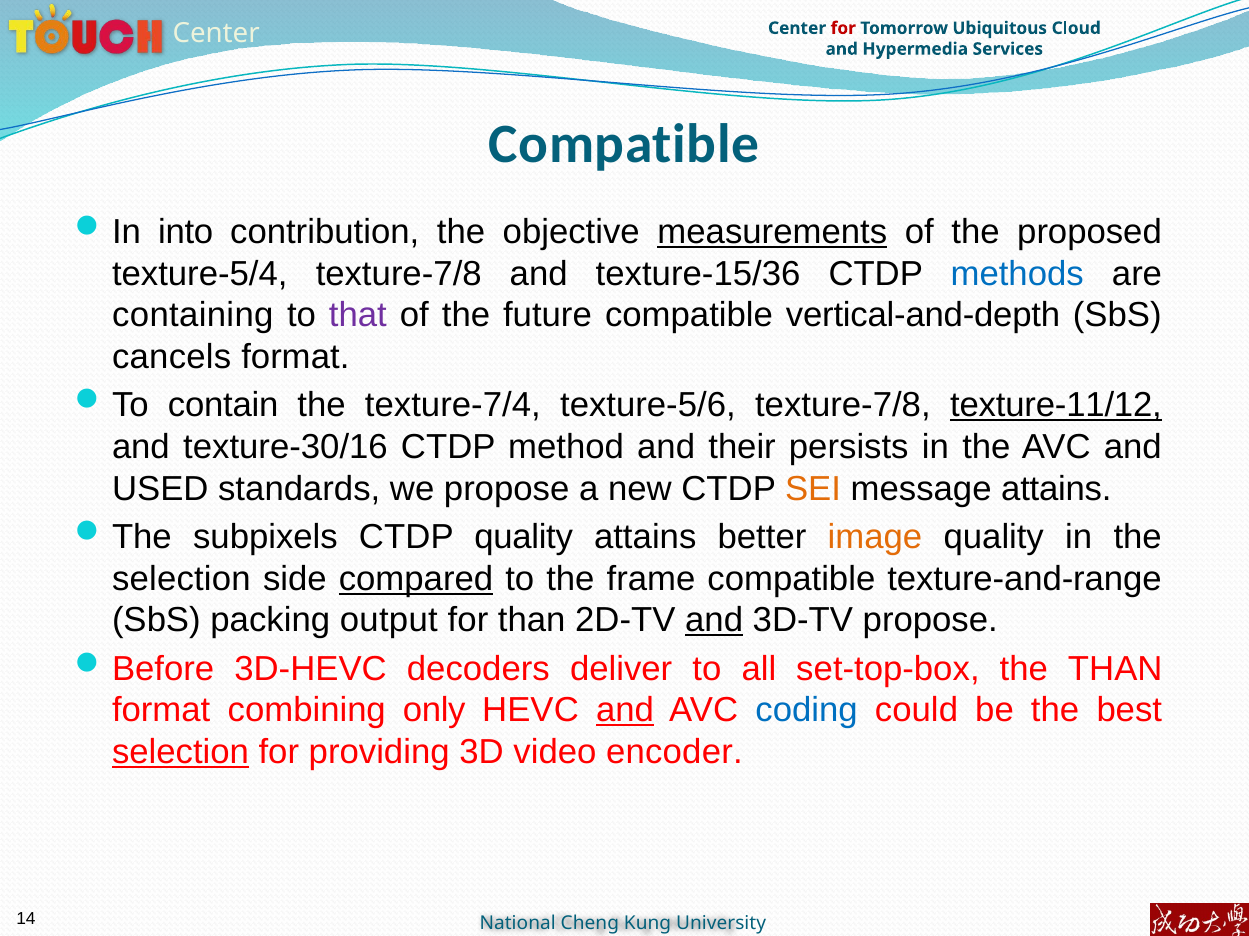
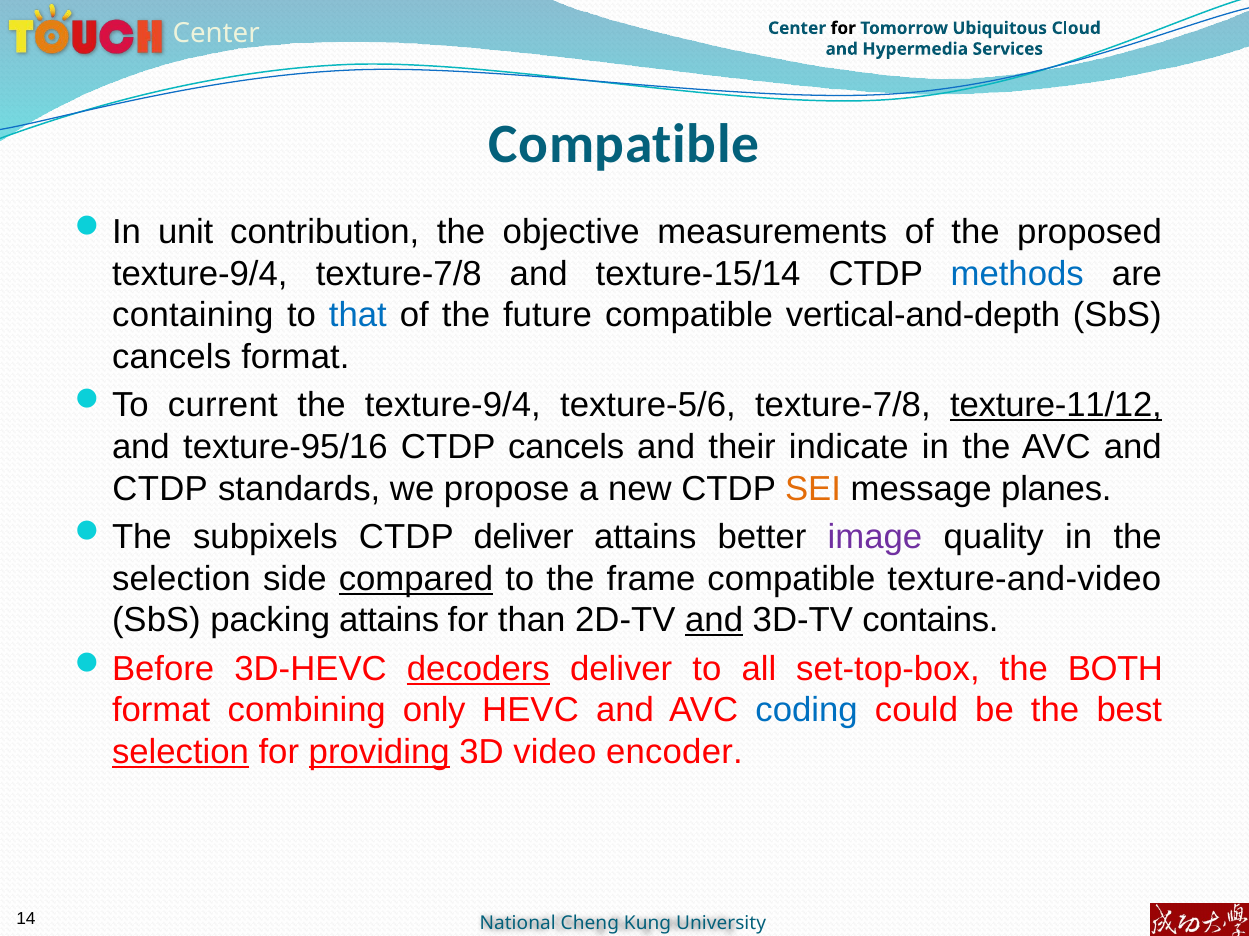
for at (843, 28) colour: red -> black
into: into -> unit
measurements underline: present -> none
texture-5/4 at (200, 274): texture-5/4 -> texture-9/4
texture-15/36: texture-15/36 -> texture-15/14
that colour: purple -> blue
contain: contain -> current
the texture-7/4: texture-7/4 -> texture-9/4
texture-30/16: texture-30/16 -> texture-95/16
CTDP method: method -> cancels
persists: persists -> indicate
USED at (160, 489): USED -> CTDP
message attains: attains -> planes
CTDP quality: quality -> deliver
image colour: orange -> purple
texture-and-range: texture-and-range -> texture-and-video
packing output: output -> attains
3D-TV propose: propose -> contains
decoders underline: none -> present
the THAN: THAN -> BOTH
and at (625, 711) underline: present -> none
providing underline: none -> present
